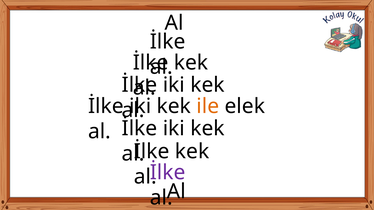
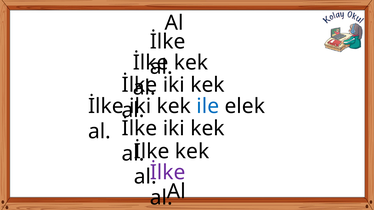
ile colour: orange -> blue
